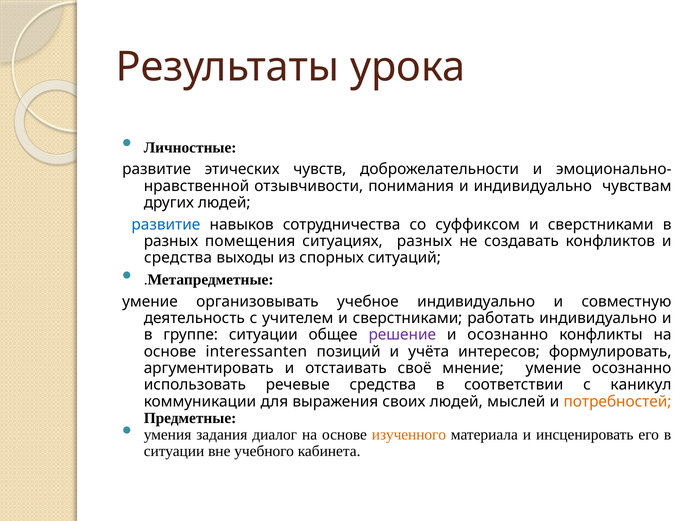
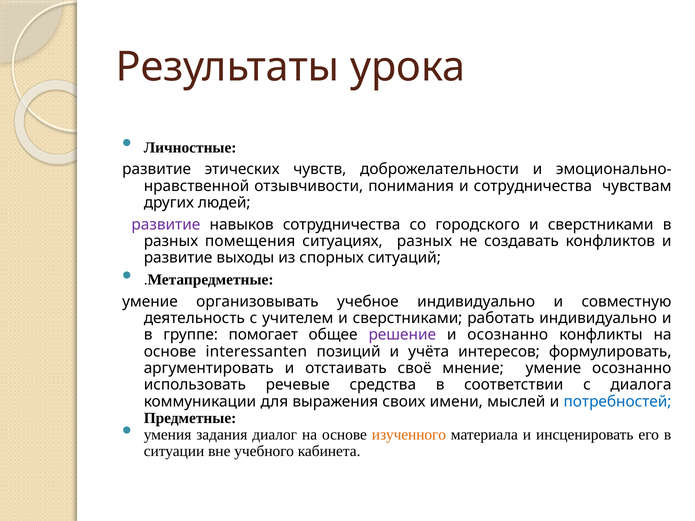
и индивидуально: индивидуально -> сотрудничества
развитие at (166, 225) colour: blue -> purple
суффиксом: суффиксом -> городского
средства at (178, 258): средства -> развитие
группе ситуации: ситуации -> помогает
каникул: каникул -> диалога
своих людей: людей -> имени
потребностей colour: orange -> blue
